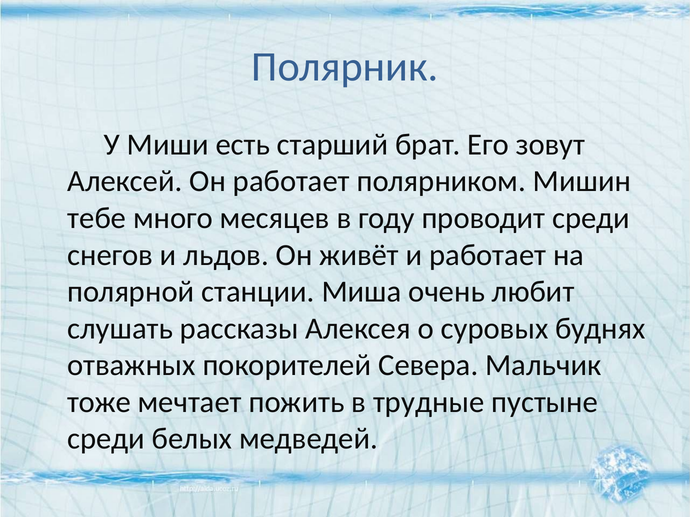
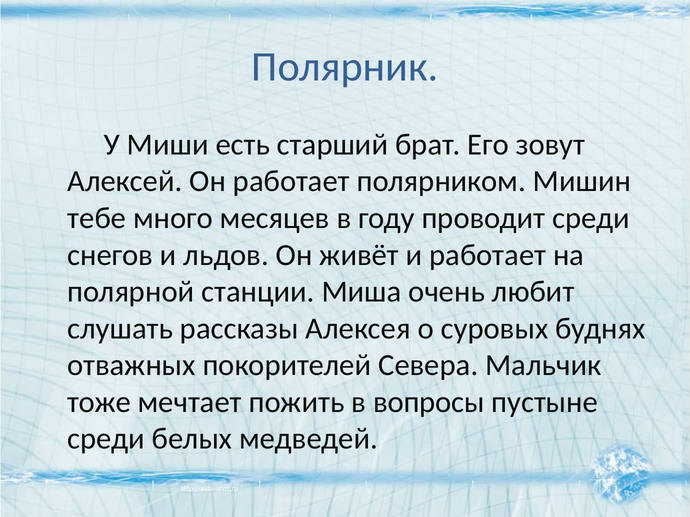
трудные: трудные -> вопросы
